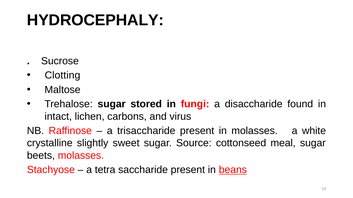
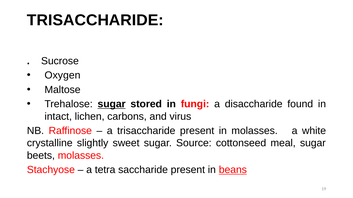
HYDROCEPHALY at (95, 20): HYDROCEPHALY -> TRISACCHARIDE
Clotting: Clotting -> Oxygen
sugar at (112, 104) underline: none -> present
